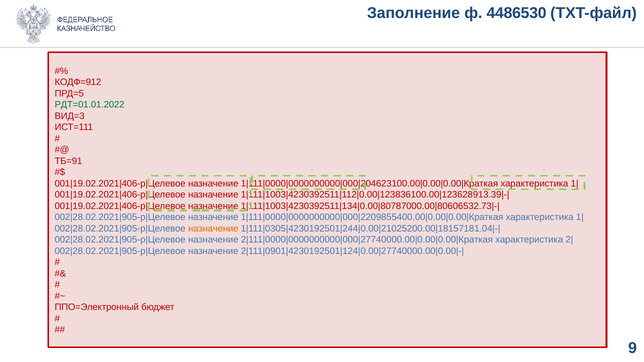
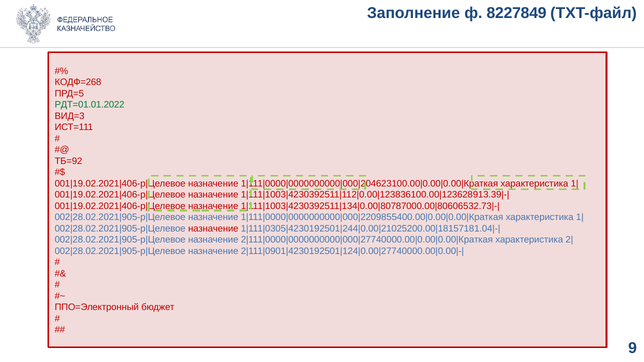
4486530: 4486530 -> 8227849
КОДФ=912: КОДФ=912 -> КОДФ=268
ТБ=91: ТБ=91 -> ТБ=92
назначение at (213, 229) colour: orange -> red
